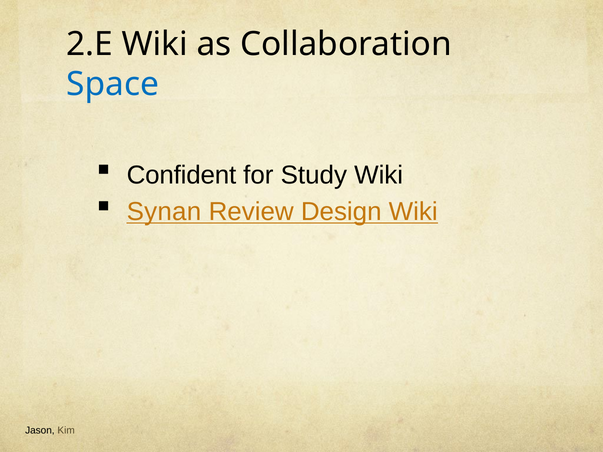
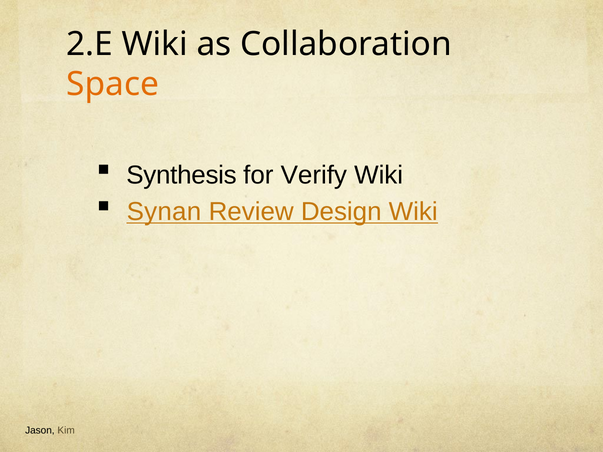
Space colour: blue -> orange
Confident: Confident -> Synthesis
Study: Study -> Verify
